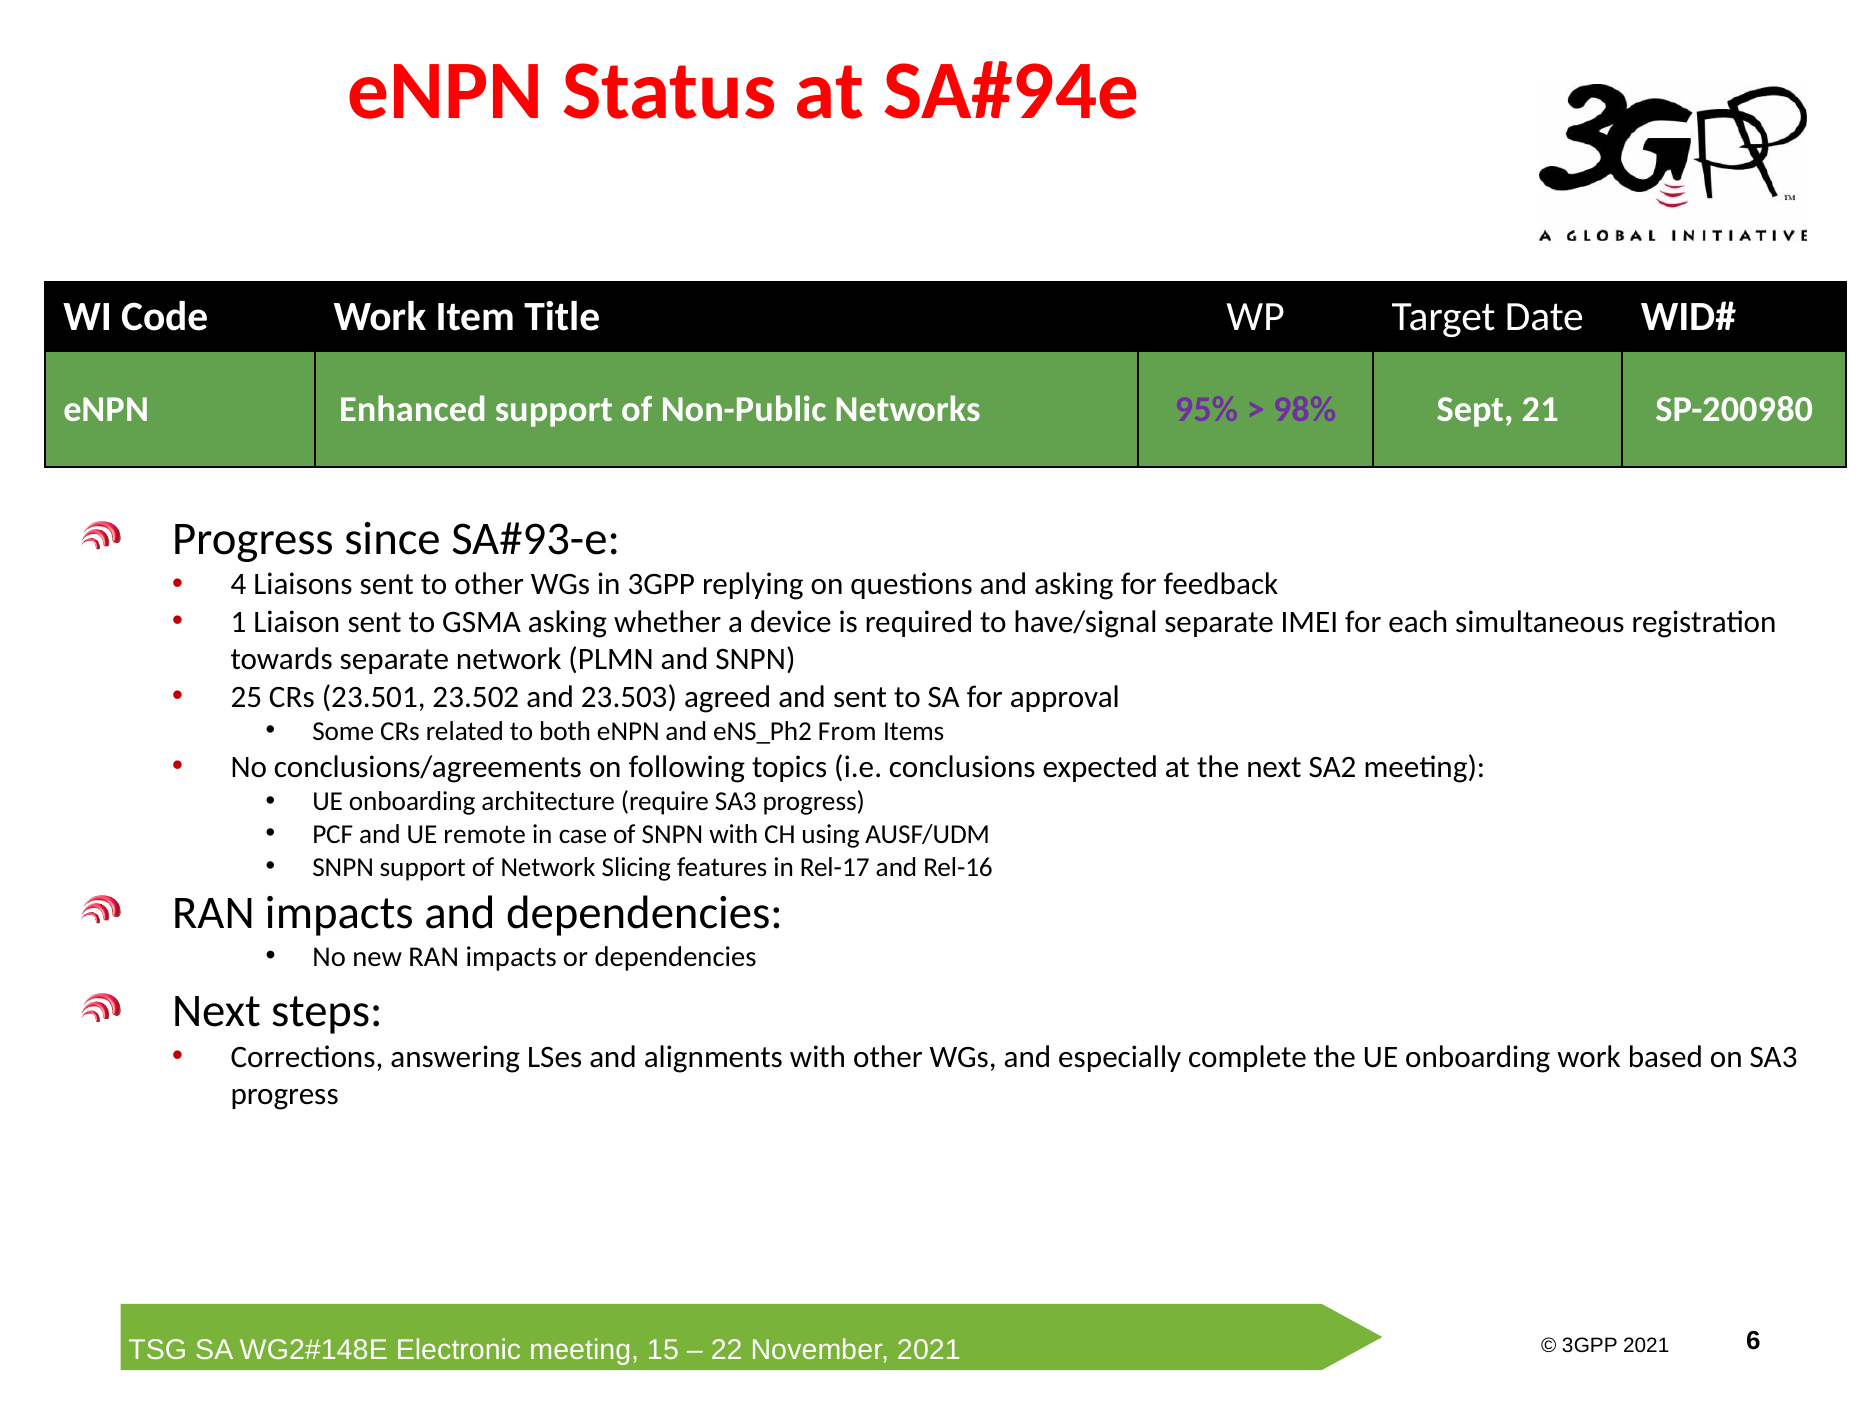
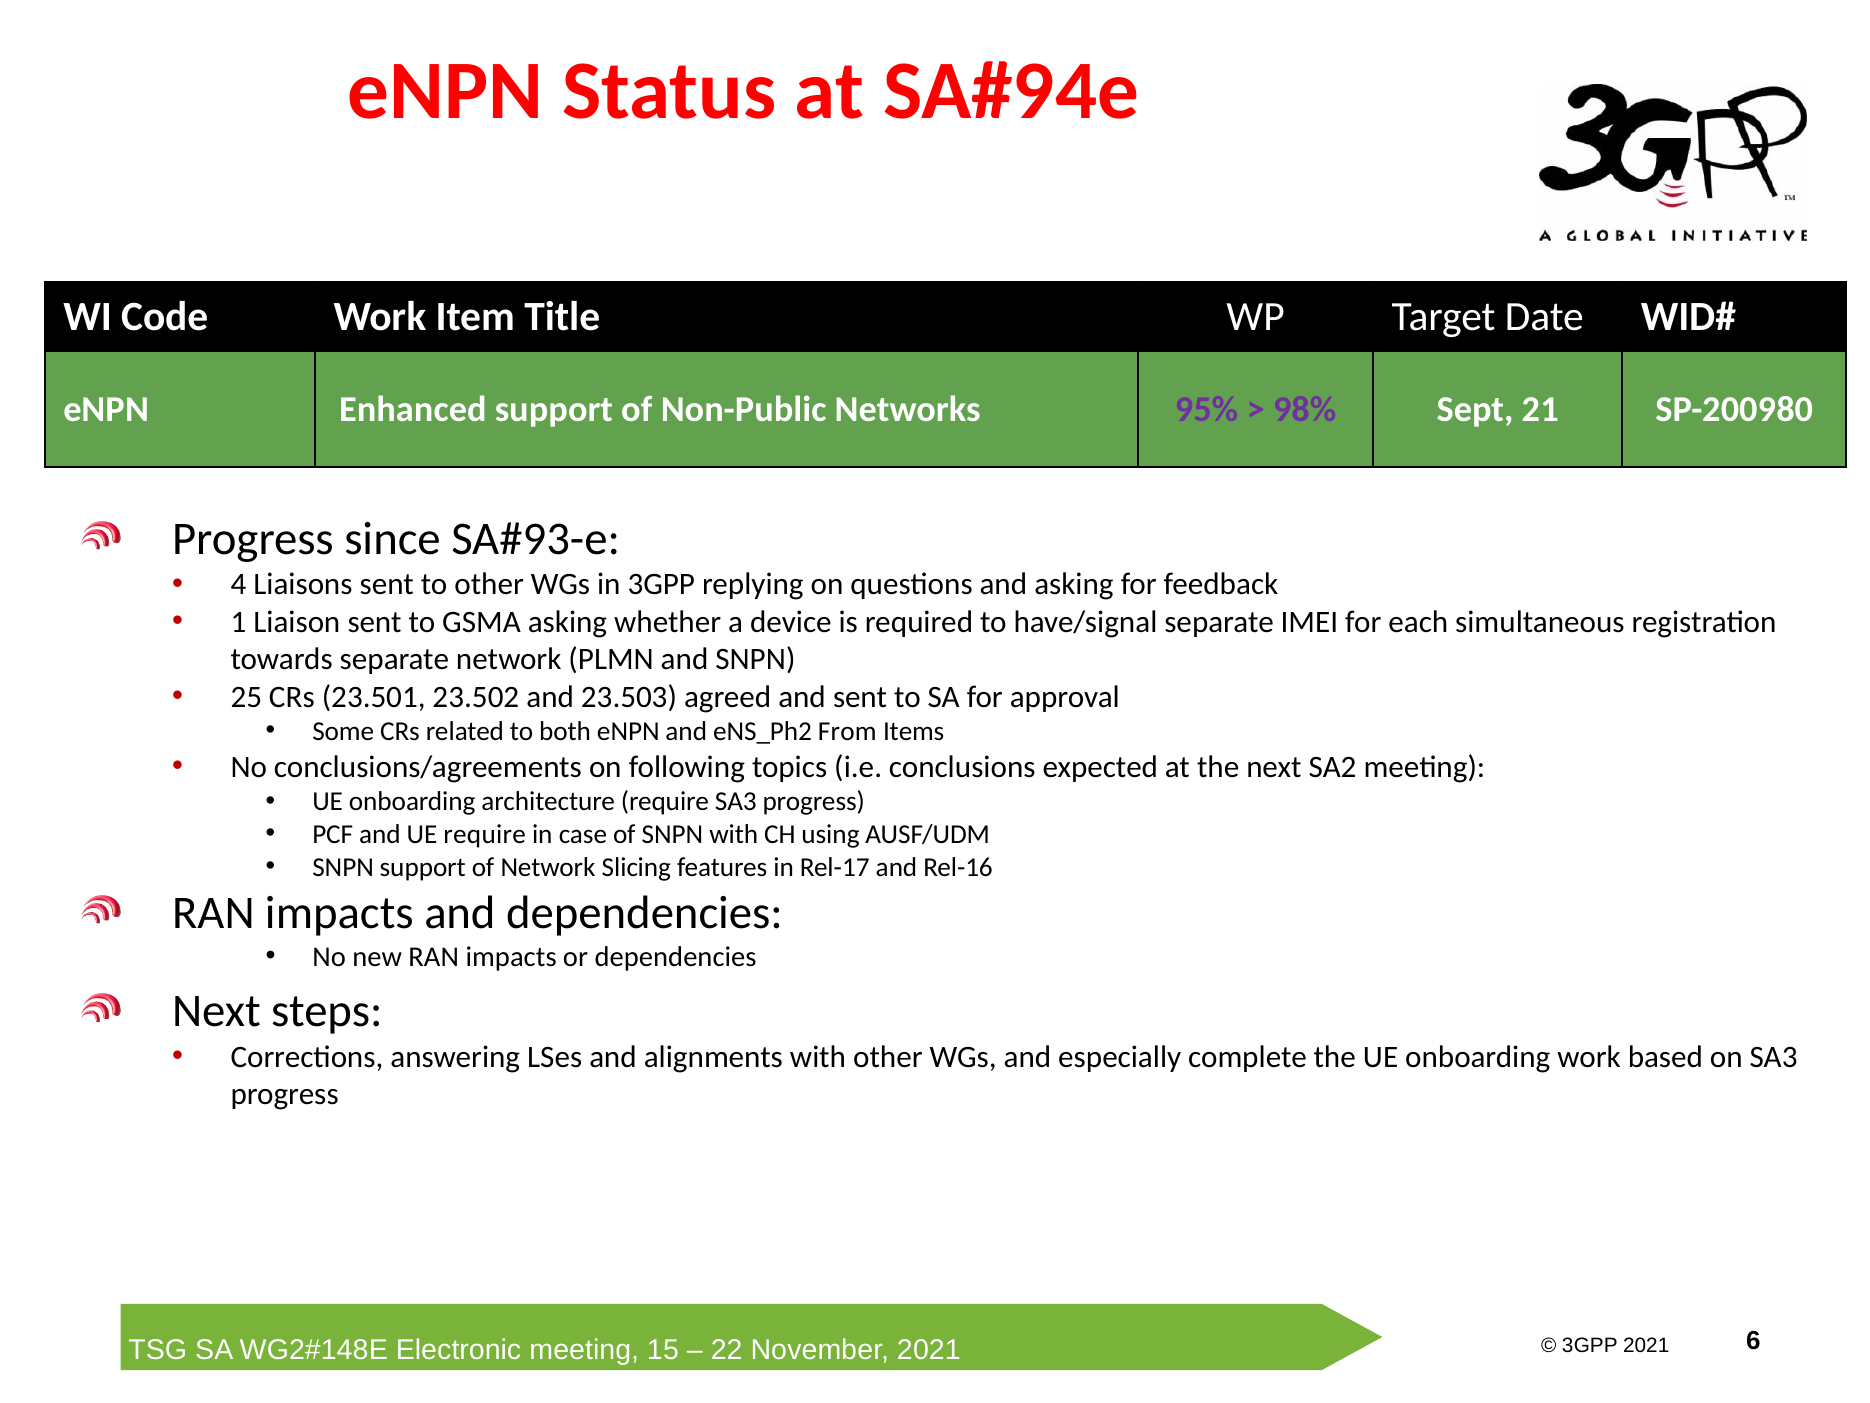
UE remote: remote -> require
